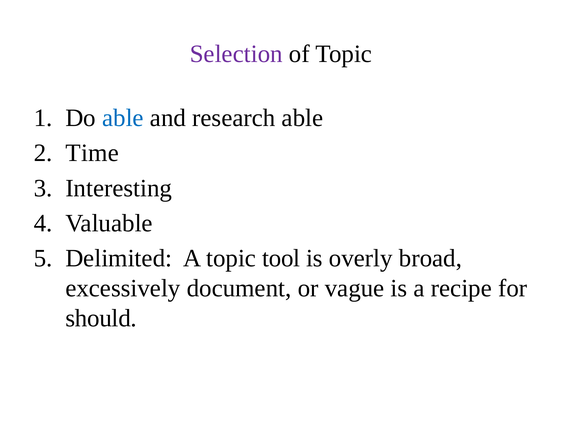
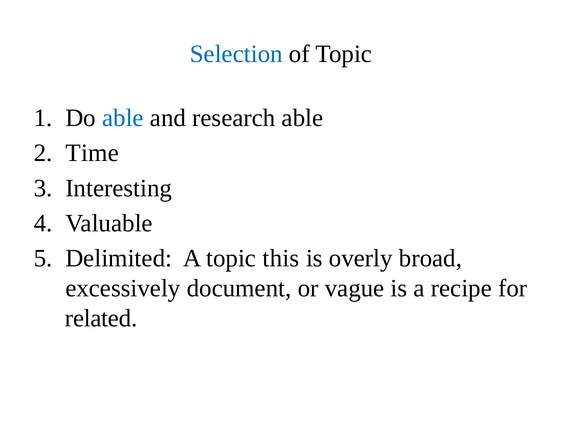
Selection colour: purple -> blue
tool: tool -> this
should: should -> related
